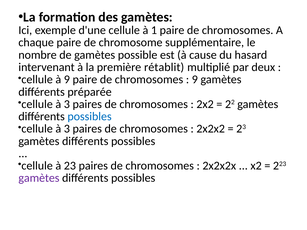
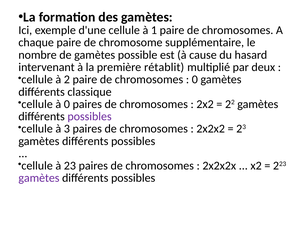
à 9: 9 -> 2
9 at (195, 80): 9 -> 0
préparée: préparée -> classique
3 at (67, 104): 3 -> 0
possibles at (90, 117) colour: blue -> purple
